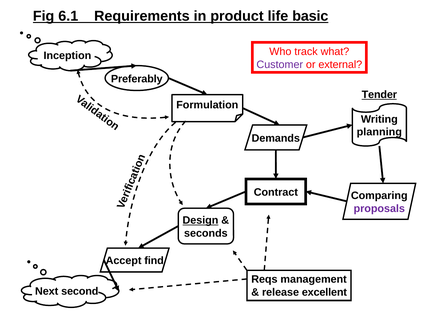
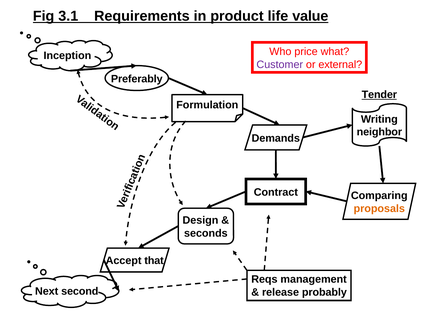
6.1: 6.1 -> 3.1
basic: basic -> value
track: track -> price
planning: planning -> neighbor
proposals colour: purple -> orange
Design underline: present -> none
find: find -> that
excellent: excellent -> probably
